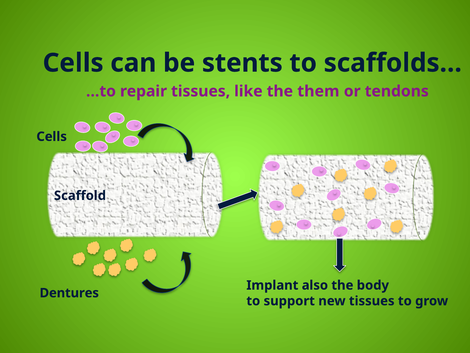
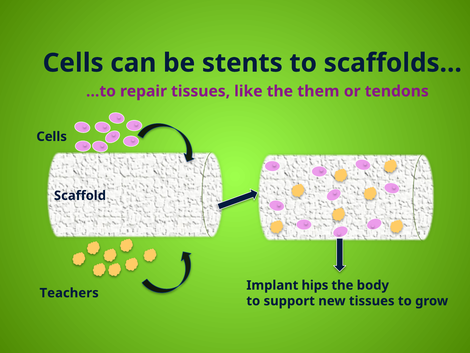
also: also -> hips
Dentures: Dentures -> Teachers
